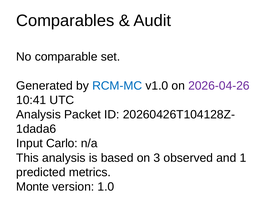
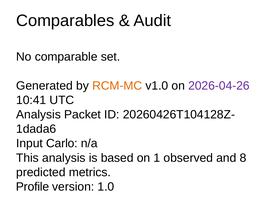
RCM-MC colour: blue -> orange
3: 3 -> 1
1: 1 -> 8
Monte: Monte -> Profile
